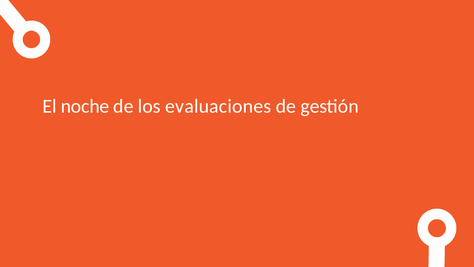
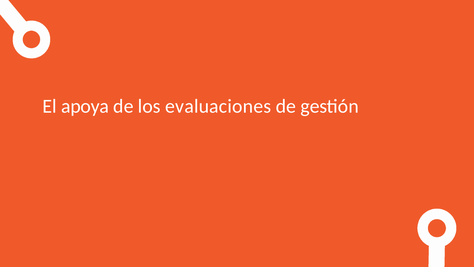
noche: noche -> apoya
